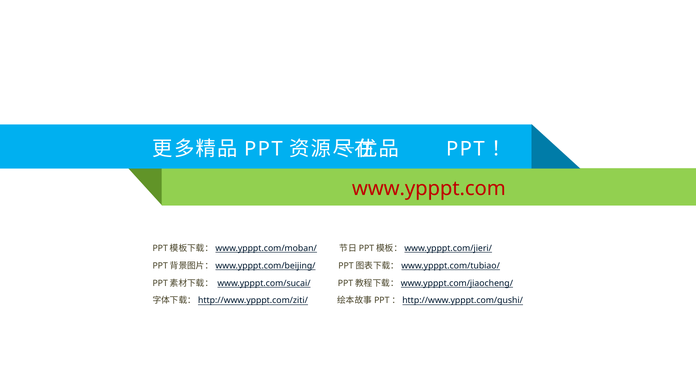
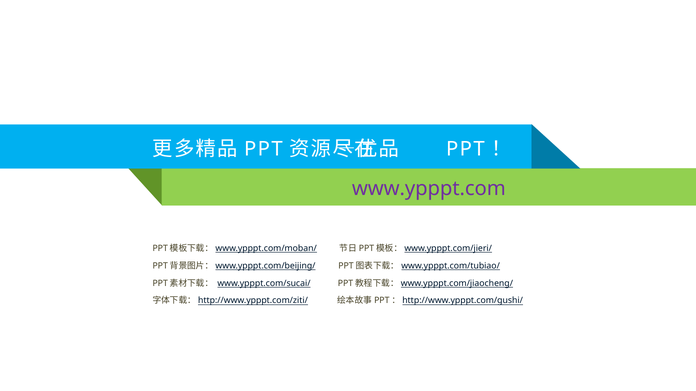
www.ypppt.com colour: red -> purple
